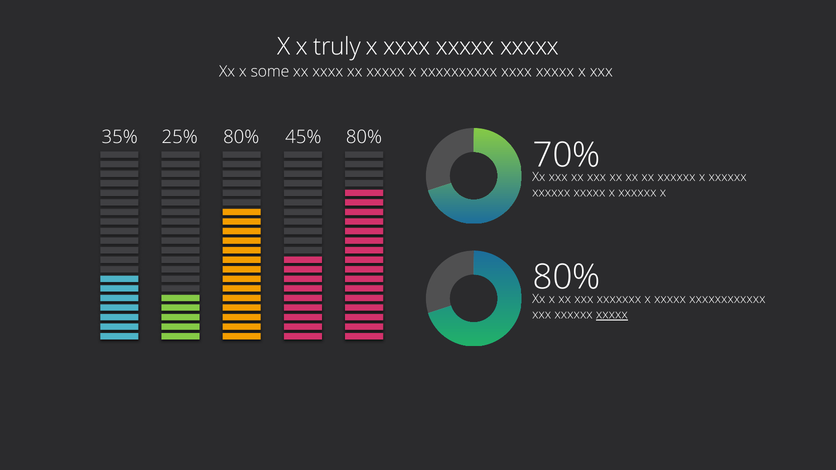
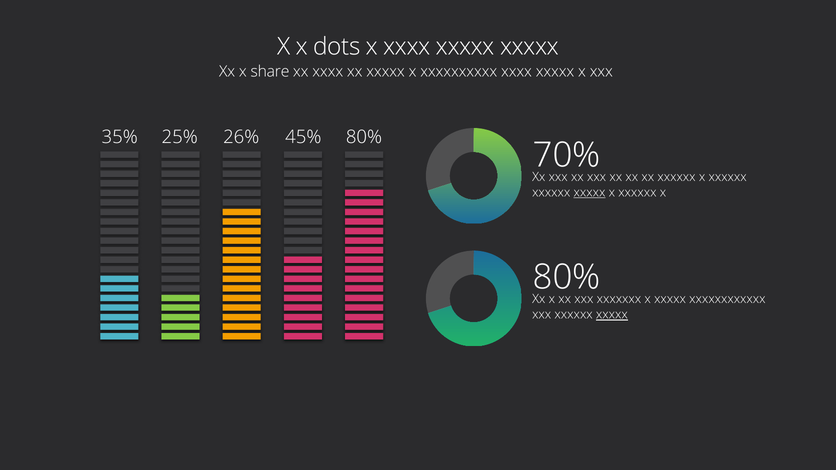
truly: truly -> dots
some: some -> share
25% 80%: 80% -> 26%
xxxxx at (589, 192) underline: none -> present
